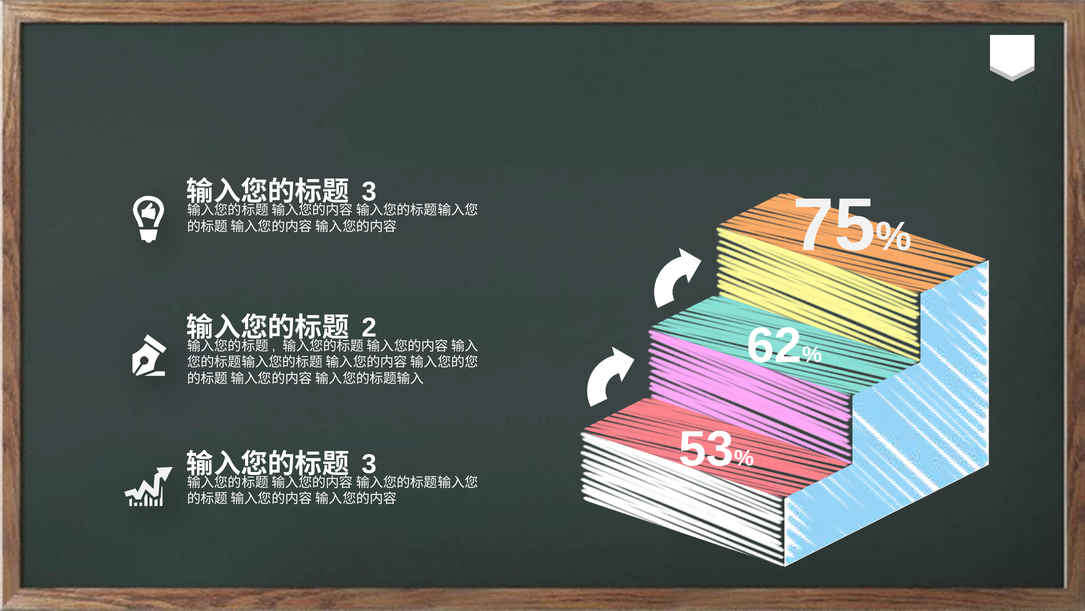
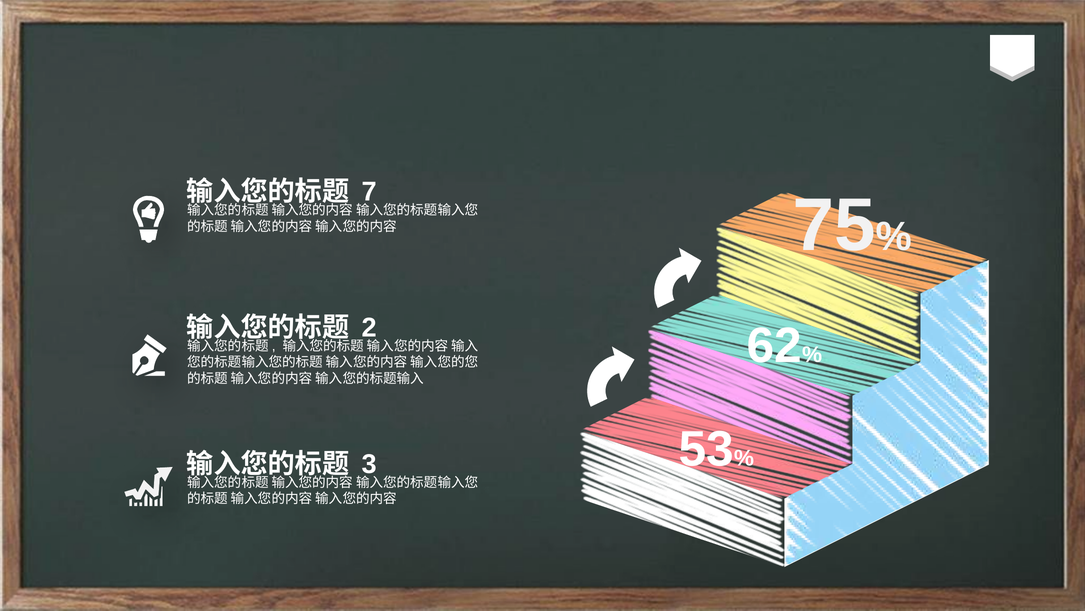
3 at (369, 192): 3 -> 7
